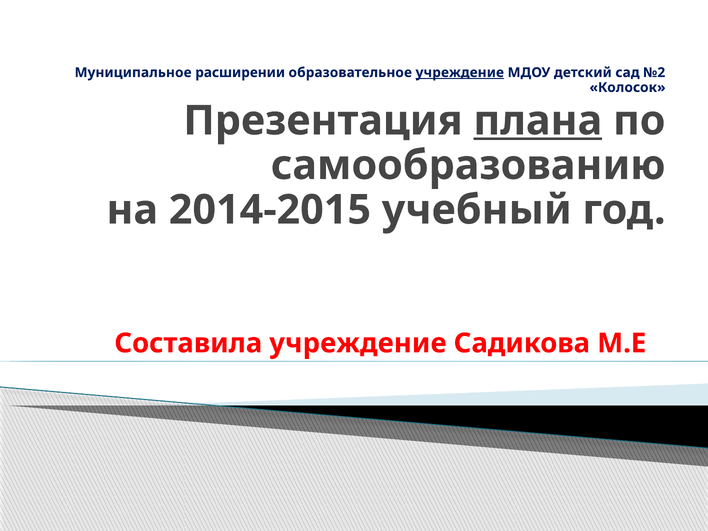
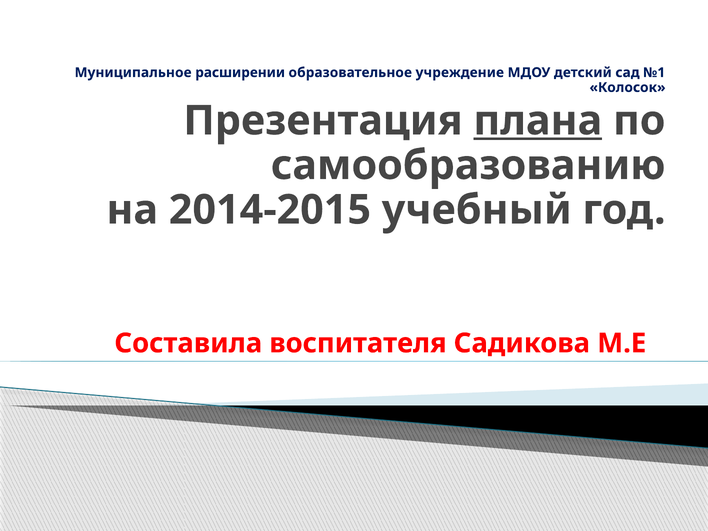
учреждение at (460, 73) underline: present -> none
№2: №2 -> №1
Составила учреждение: учреждение -> воспитателя
